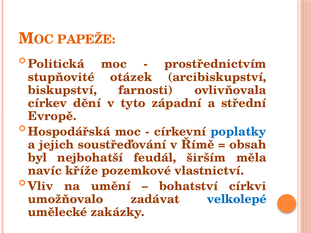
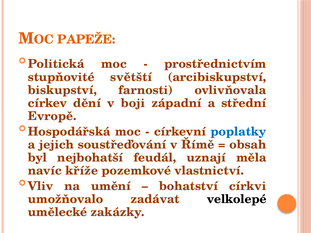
otázek: otázek -> světští
tyto: tyto -> boji
širším: širším -> uznají
velkolepé colour: blue -> black
